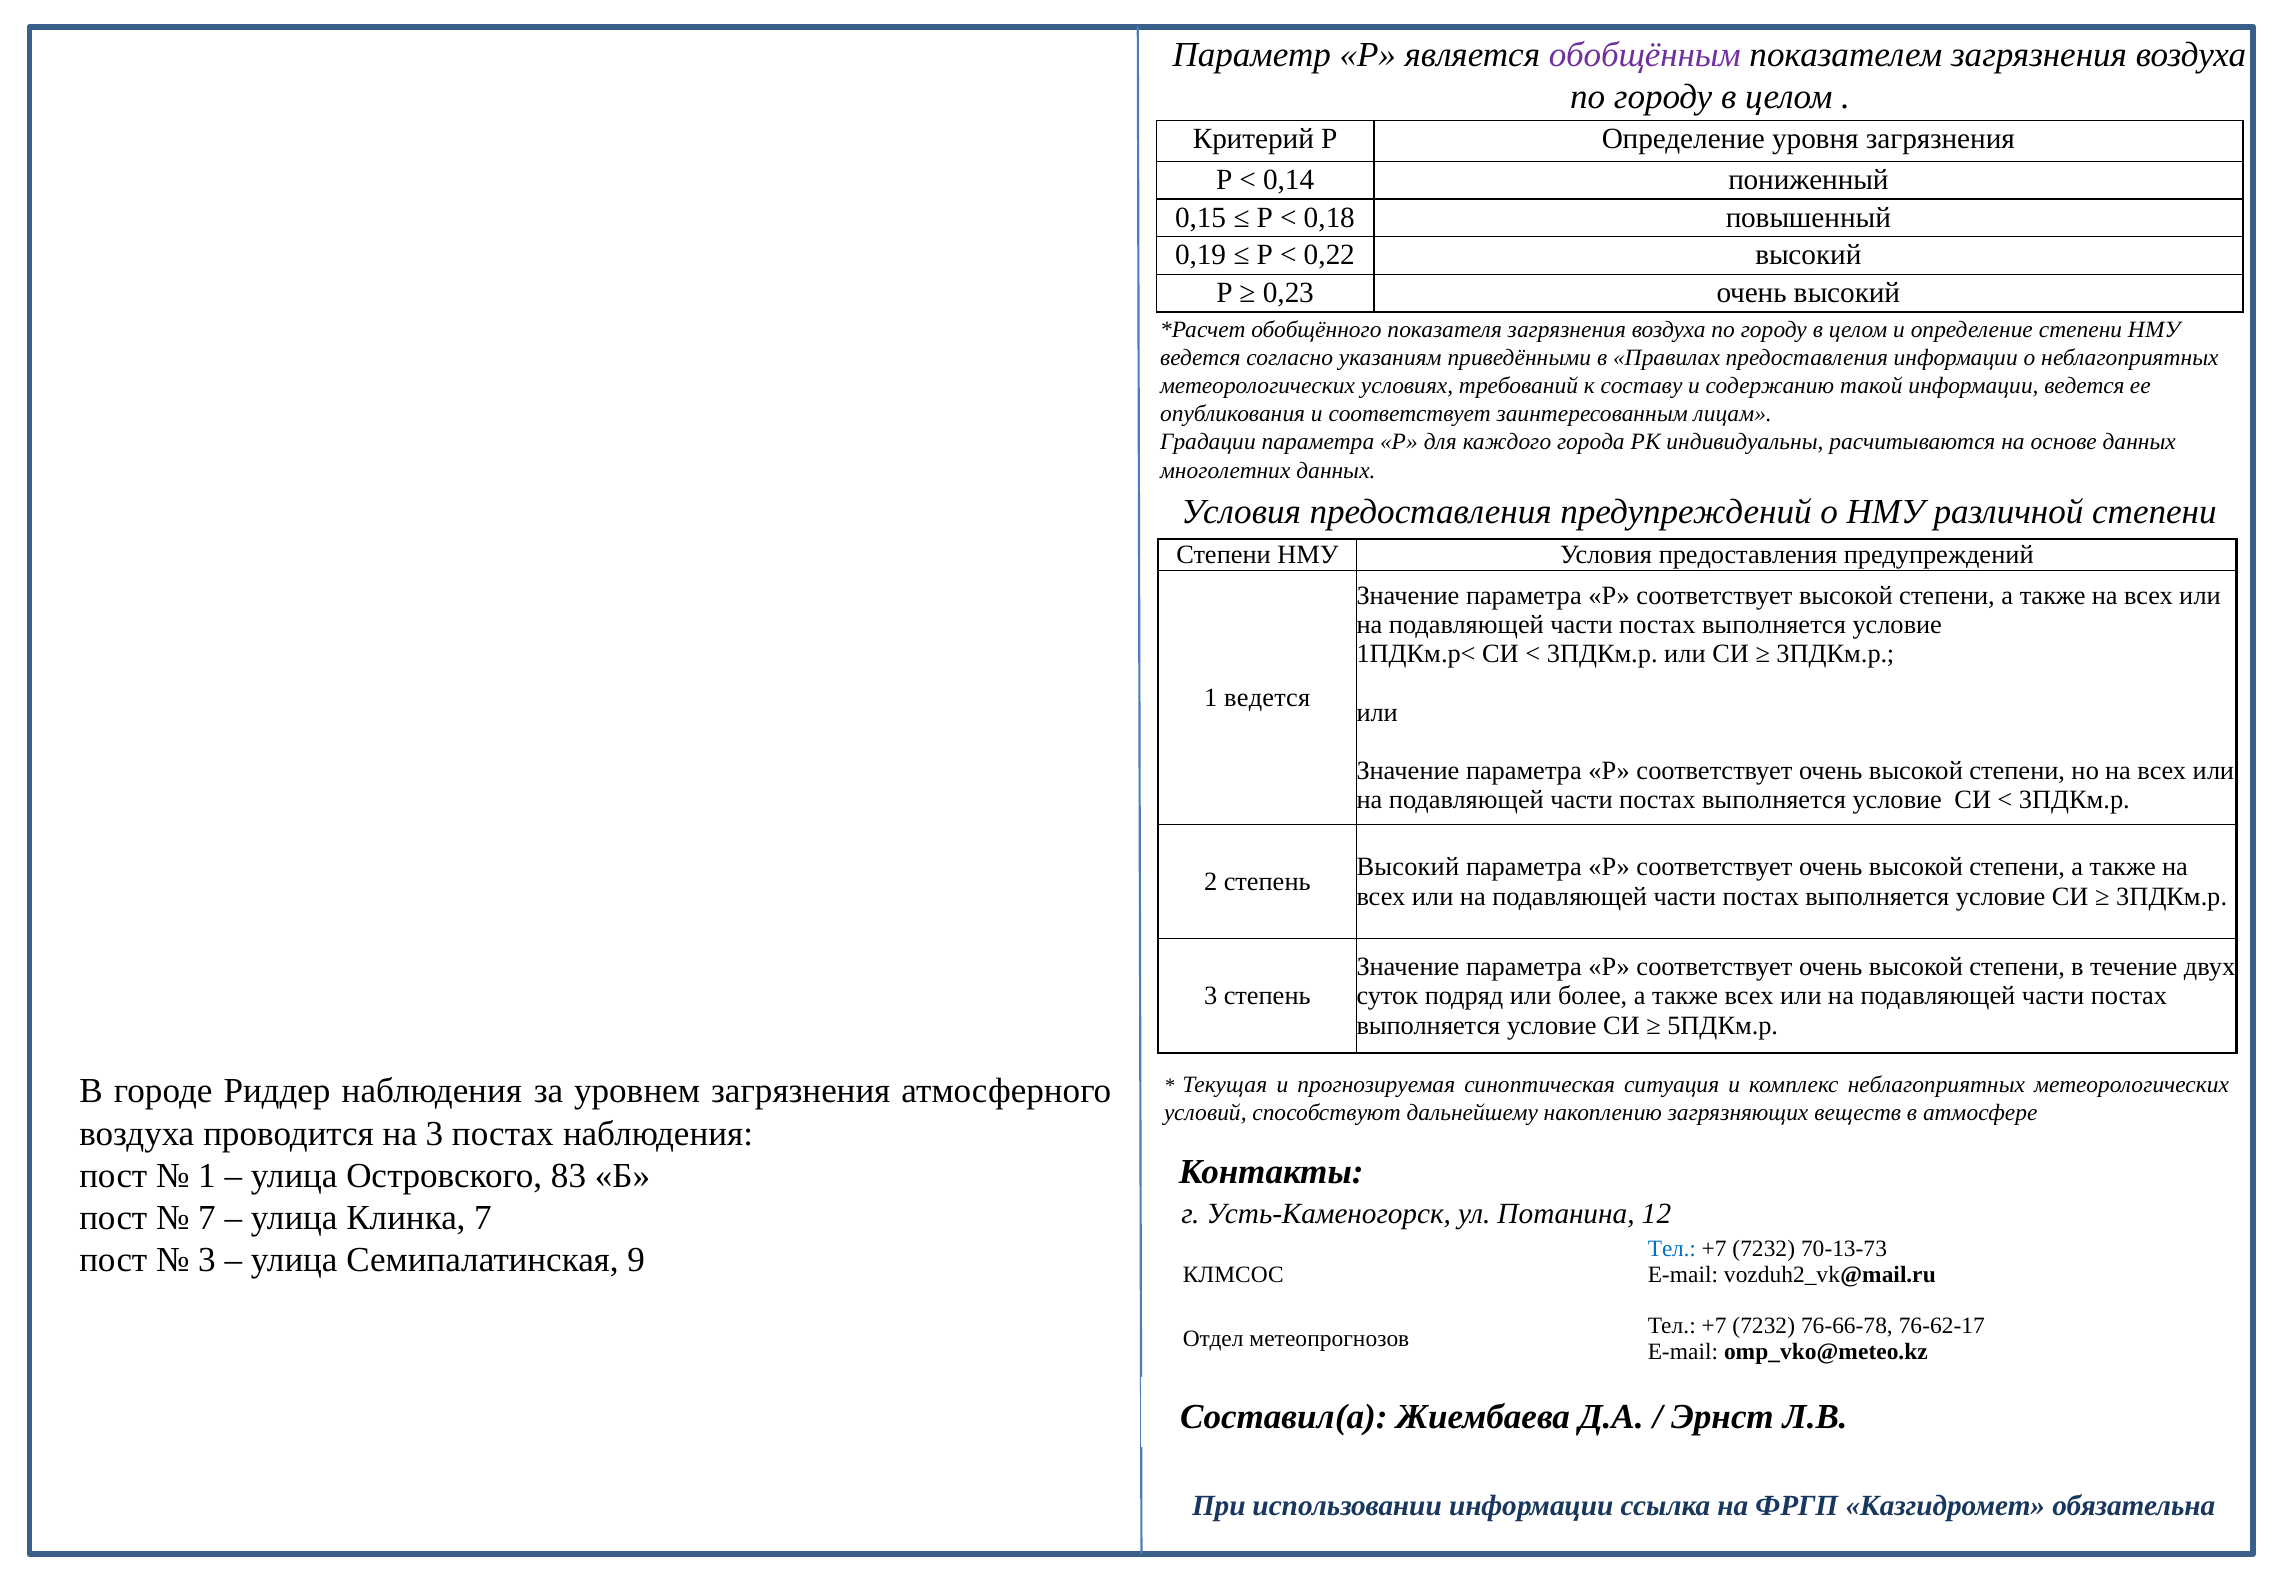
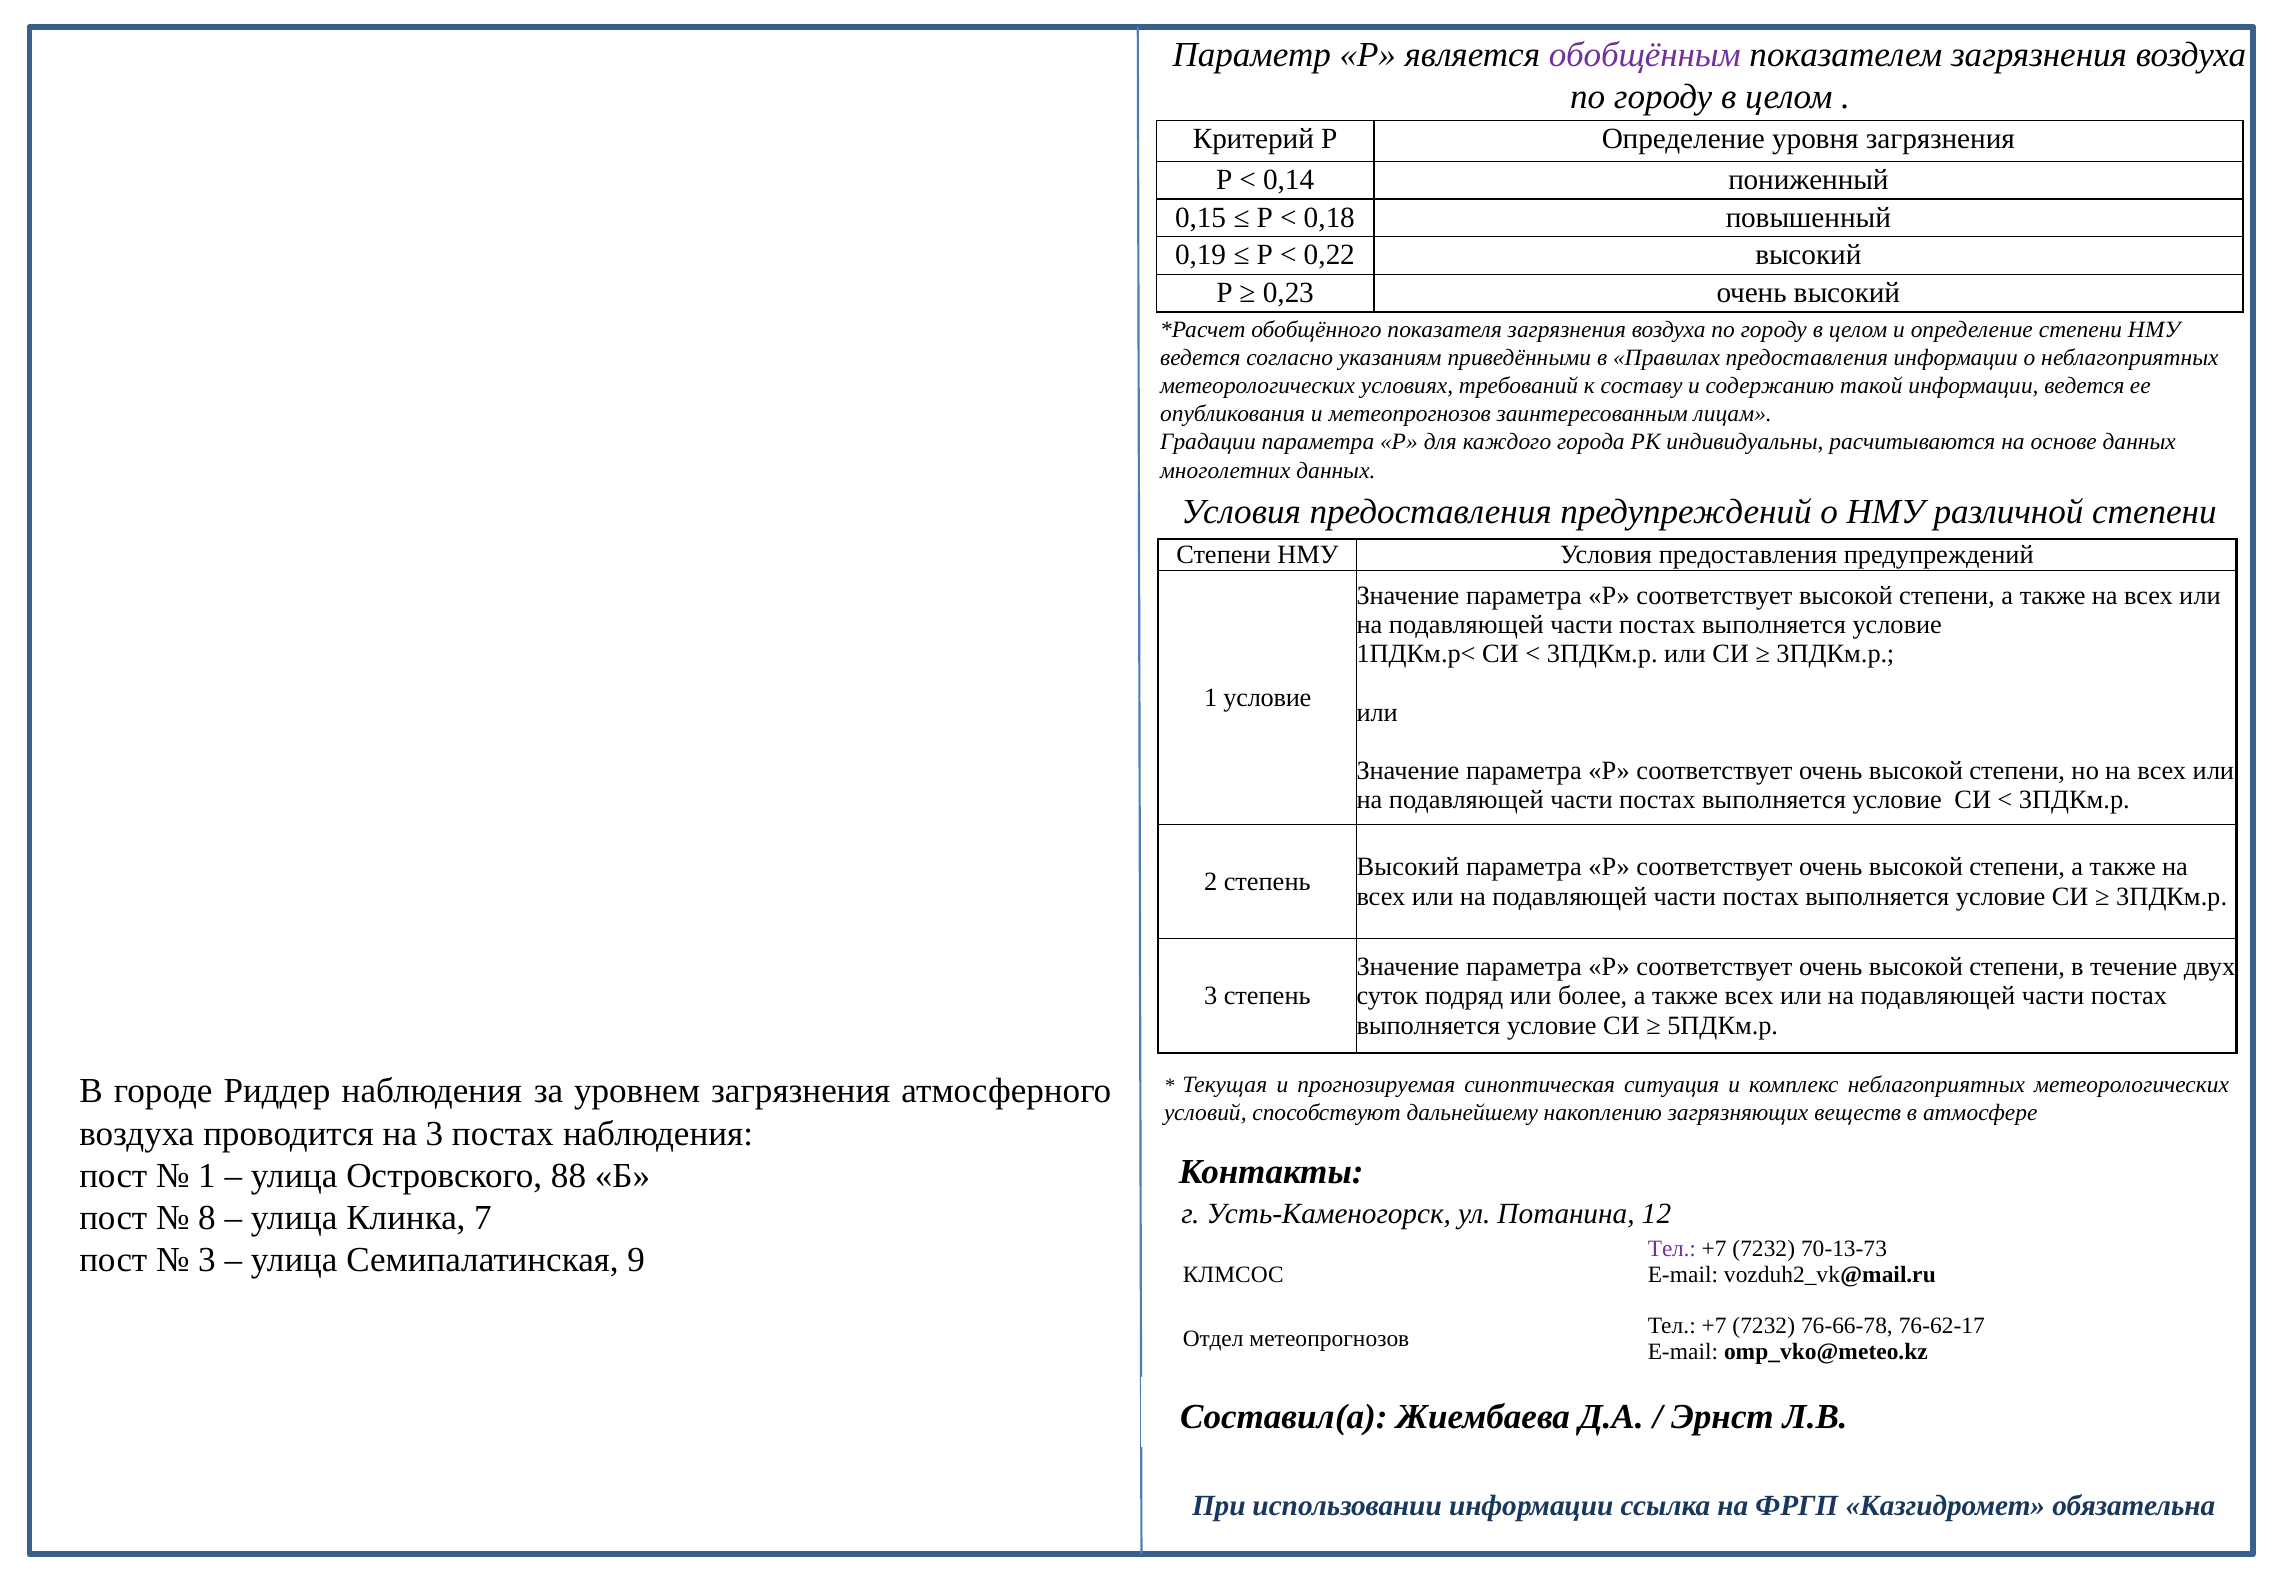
и соответствует: соответствует -> метеопрогнозов
1 ведется: ведется -> условие
83: 83 -> 88
7 at (207, 1217): 7 -> 8
Тел at (1672, 1248) colour: blue -> purple
